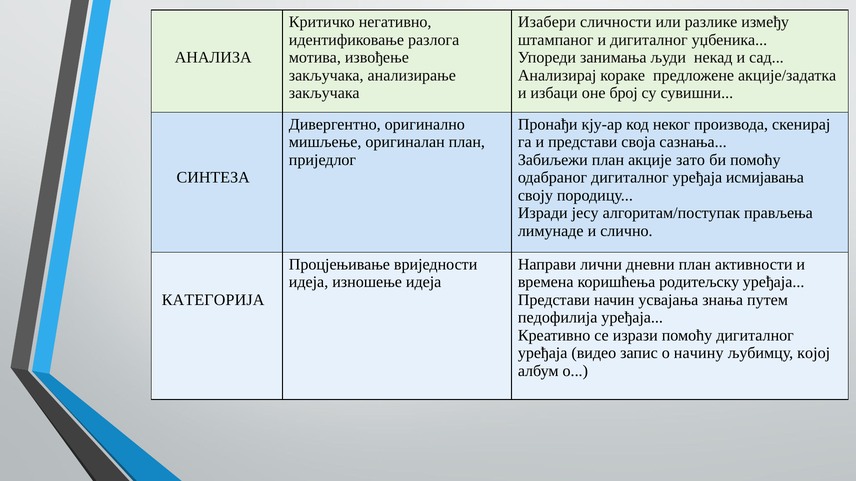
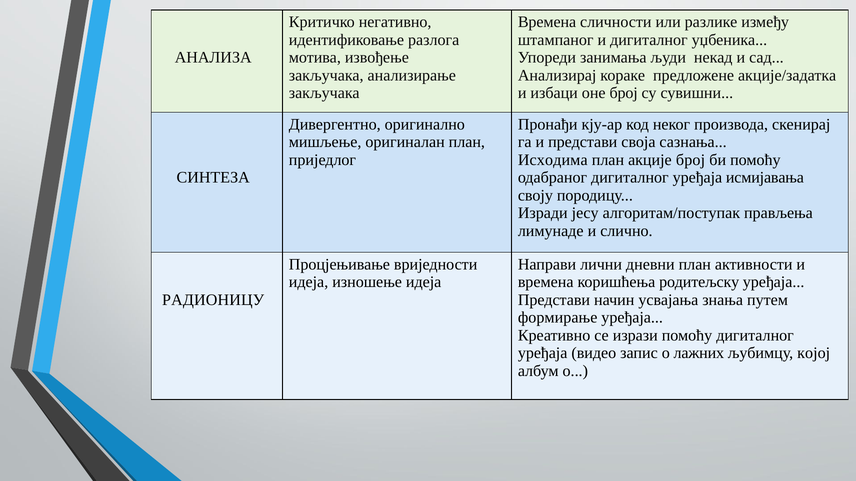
Изабери at (547, 22): Изабери -> Времена
Забиљежи: Забиљежи -> Исходима
акције зато: зато -> број
КАТЕГОРИЈА: КАТЕГОРИЈА -> РАДИОНИЦУ
педофилија: педофилија -> формирање
начину: начину -> лажних
